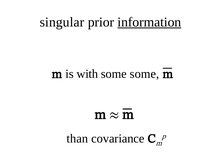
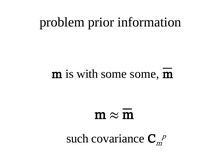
singular: singular -> problem
information underline: present -> none
than: than -> such
